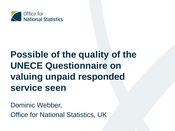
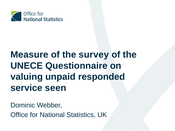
Possible: Possible -> Measure
quality: quality -> survey
